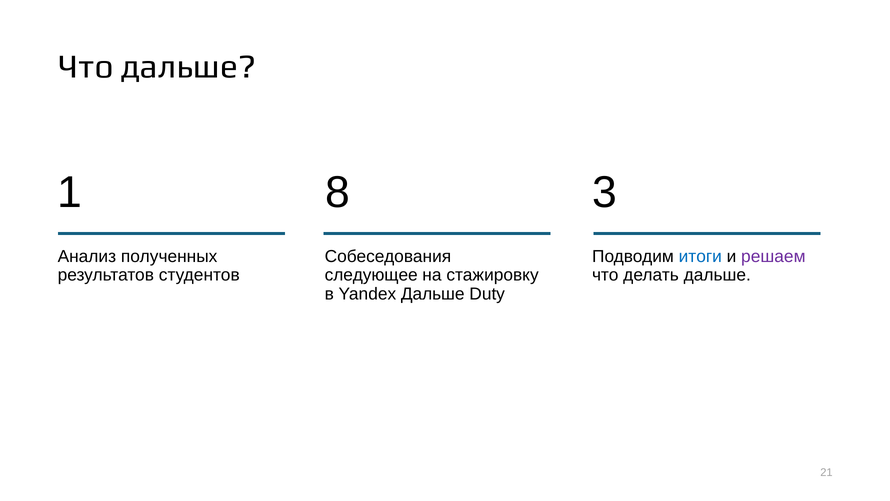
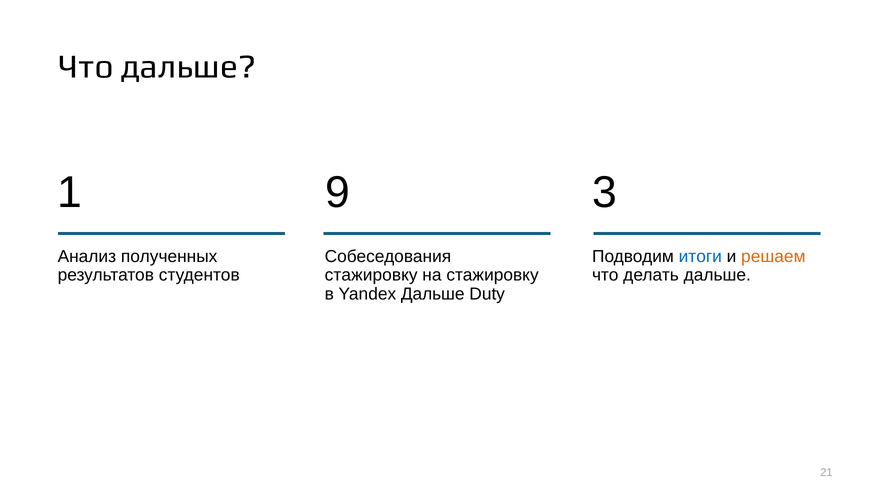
8: 8 -> 9
решаем colour: purple -> orange
следующее at (371, 275): следующее -> стажировку
